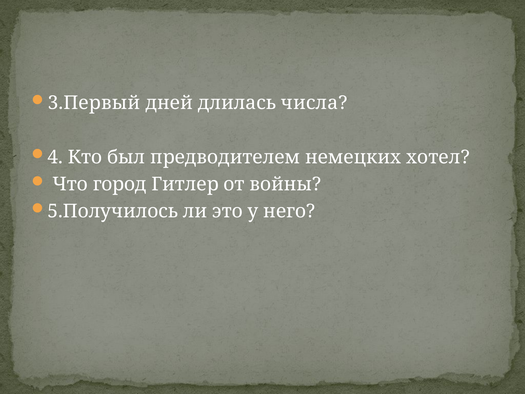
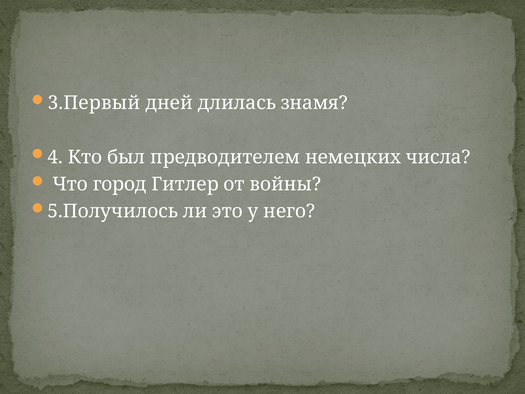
числа: числа -> знамя
хотел: хотел -> числа
